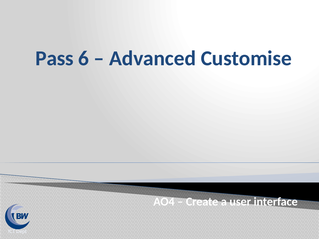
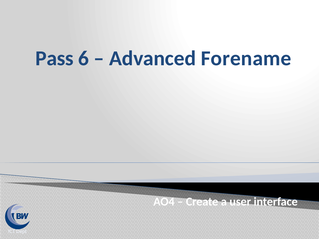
Customise: Customise -> Forename
